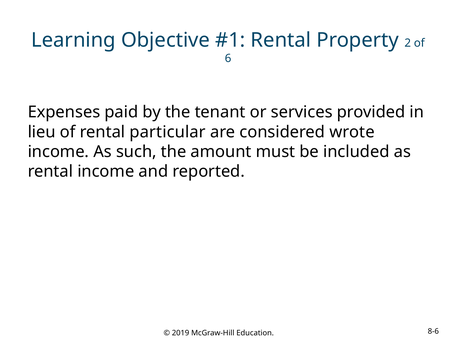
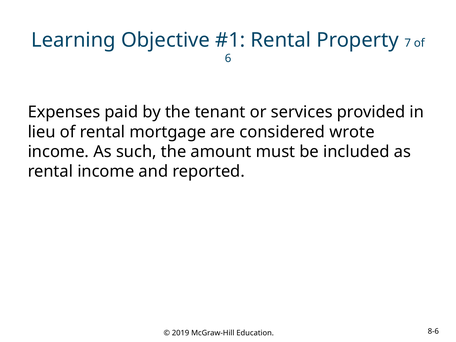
2: 2 -> 7
particular: particular -> mortgage
